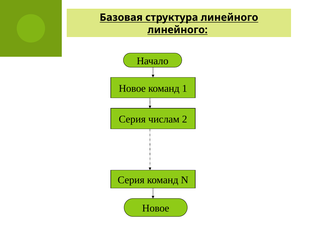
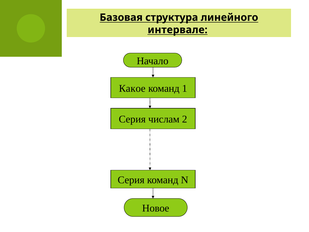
линейного at (178, 30): линейного -> интервале
Новое at (132, 88): Новое -> Какое
